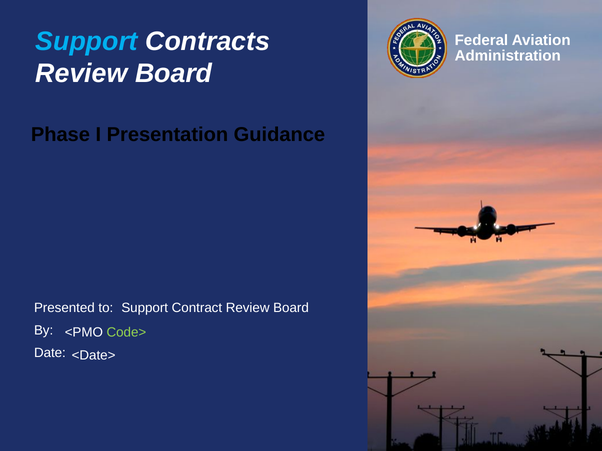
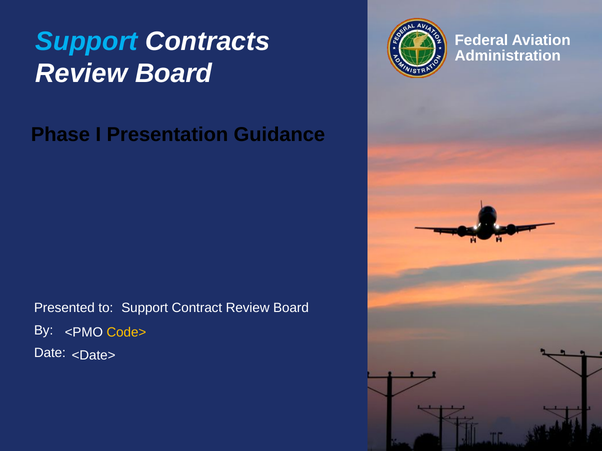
Code> colour: light green -> yellow
